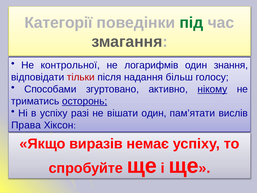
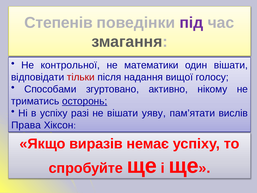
Категорії: Категорії -> Степенів
під colour: green -> purple
логарифмів: логарифмів -> математики
один знання: знання -> вішати
більш: більш -> вищої
нікому underline: present -> none
вішати один: один -> уяву
